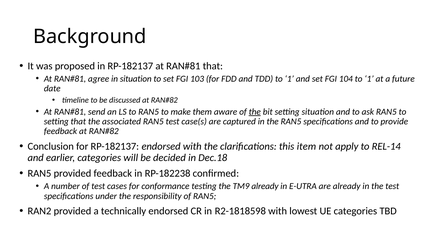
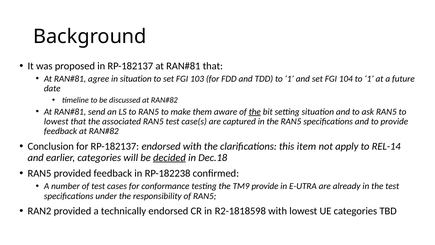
setting at (56, 121): setting -> lowest
decided underline: none -> present
TM9 already: already -> provide
